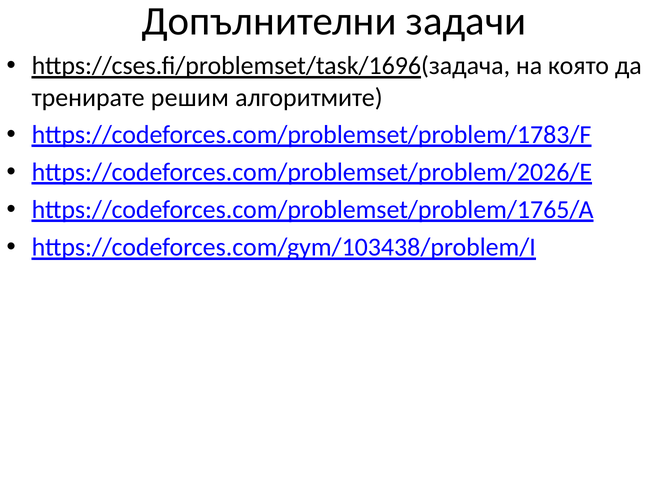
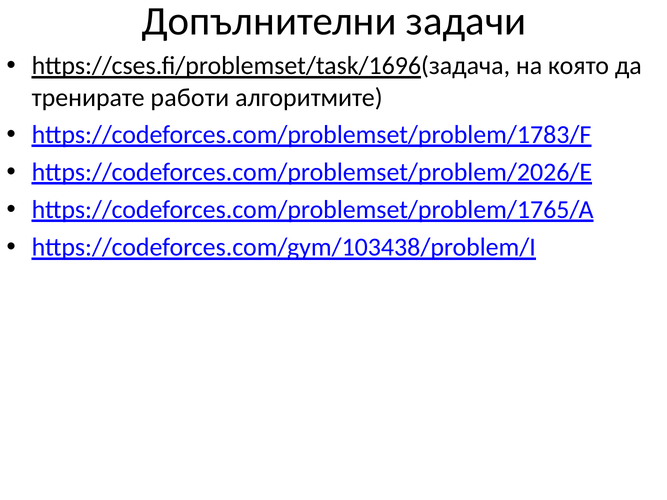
решим: решим -> работи
